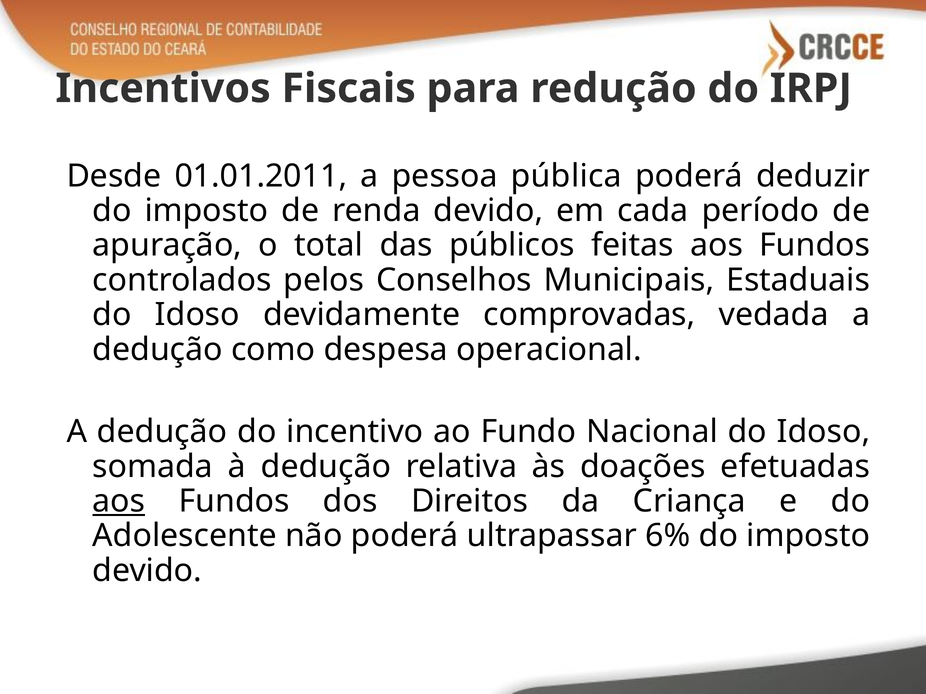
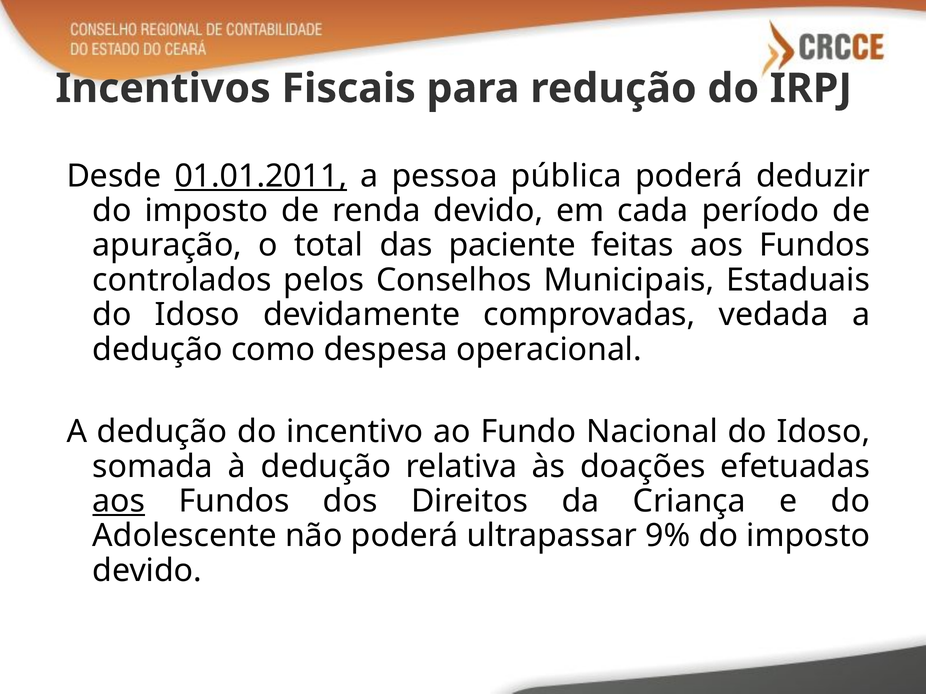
01.01.2011 underline: none -> present
públicos: públicos -> paciente
6%: 6% -> 9%
